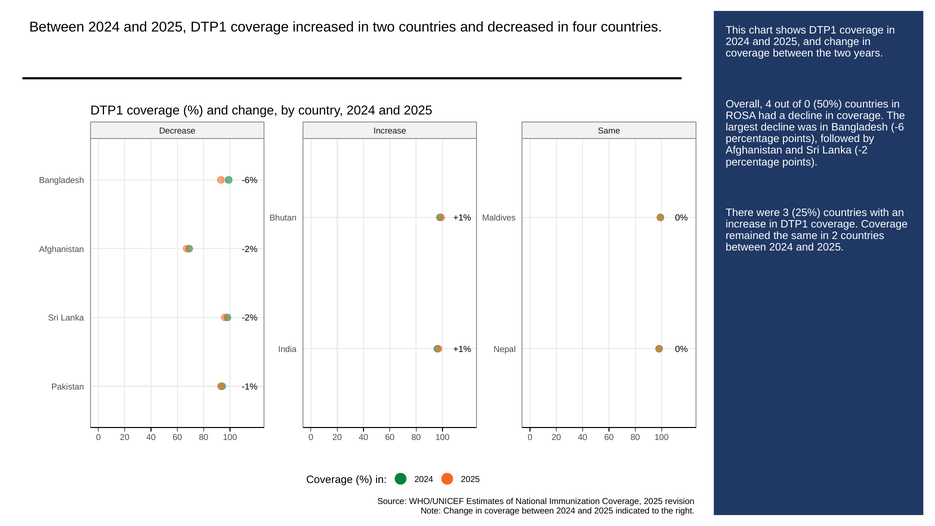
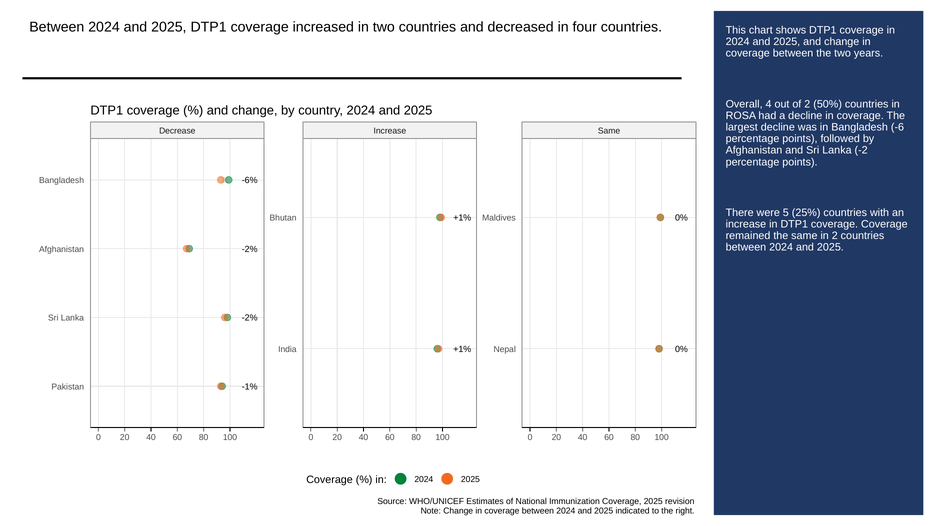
of 0: 0 -> 2
3: 3 -> 5
